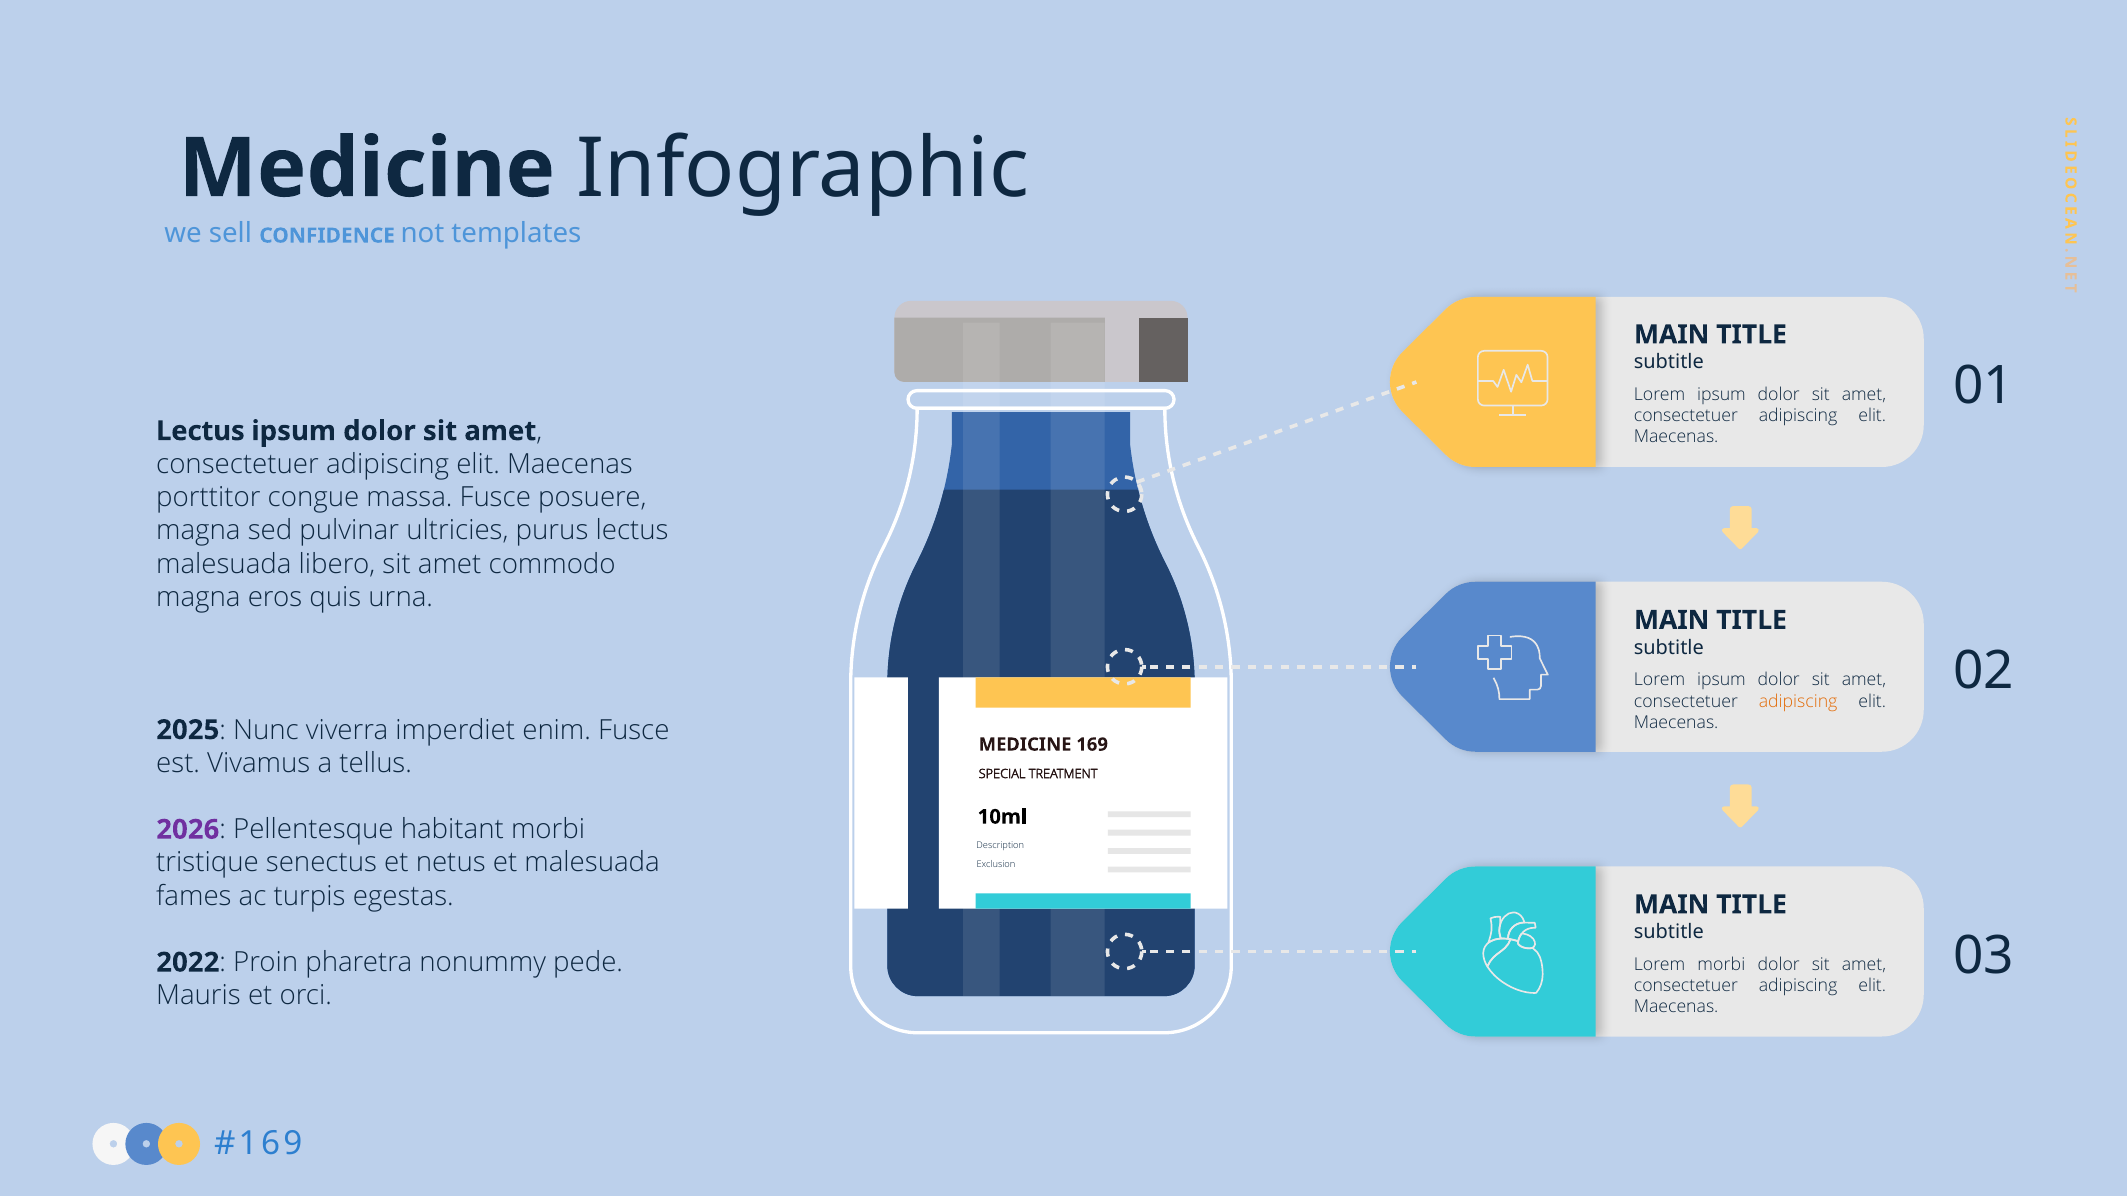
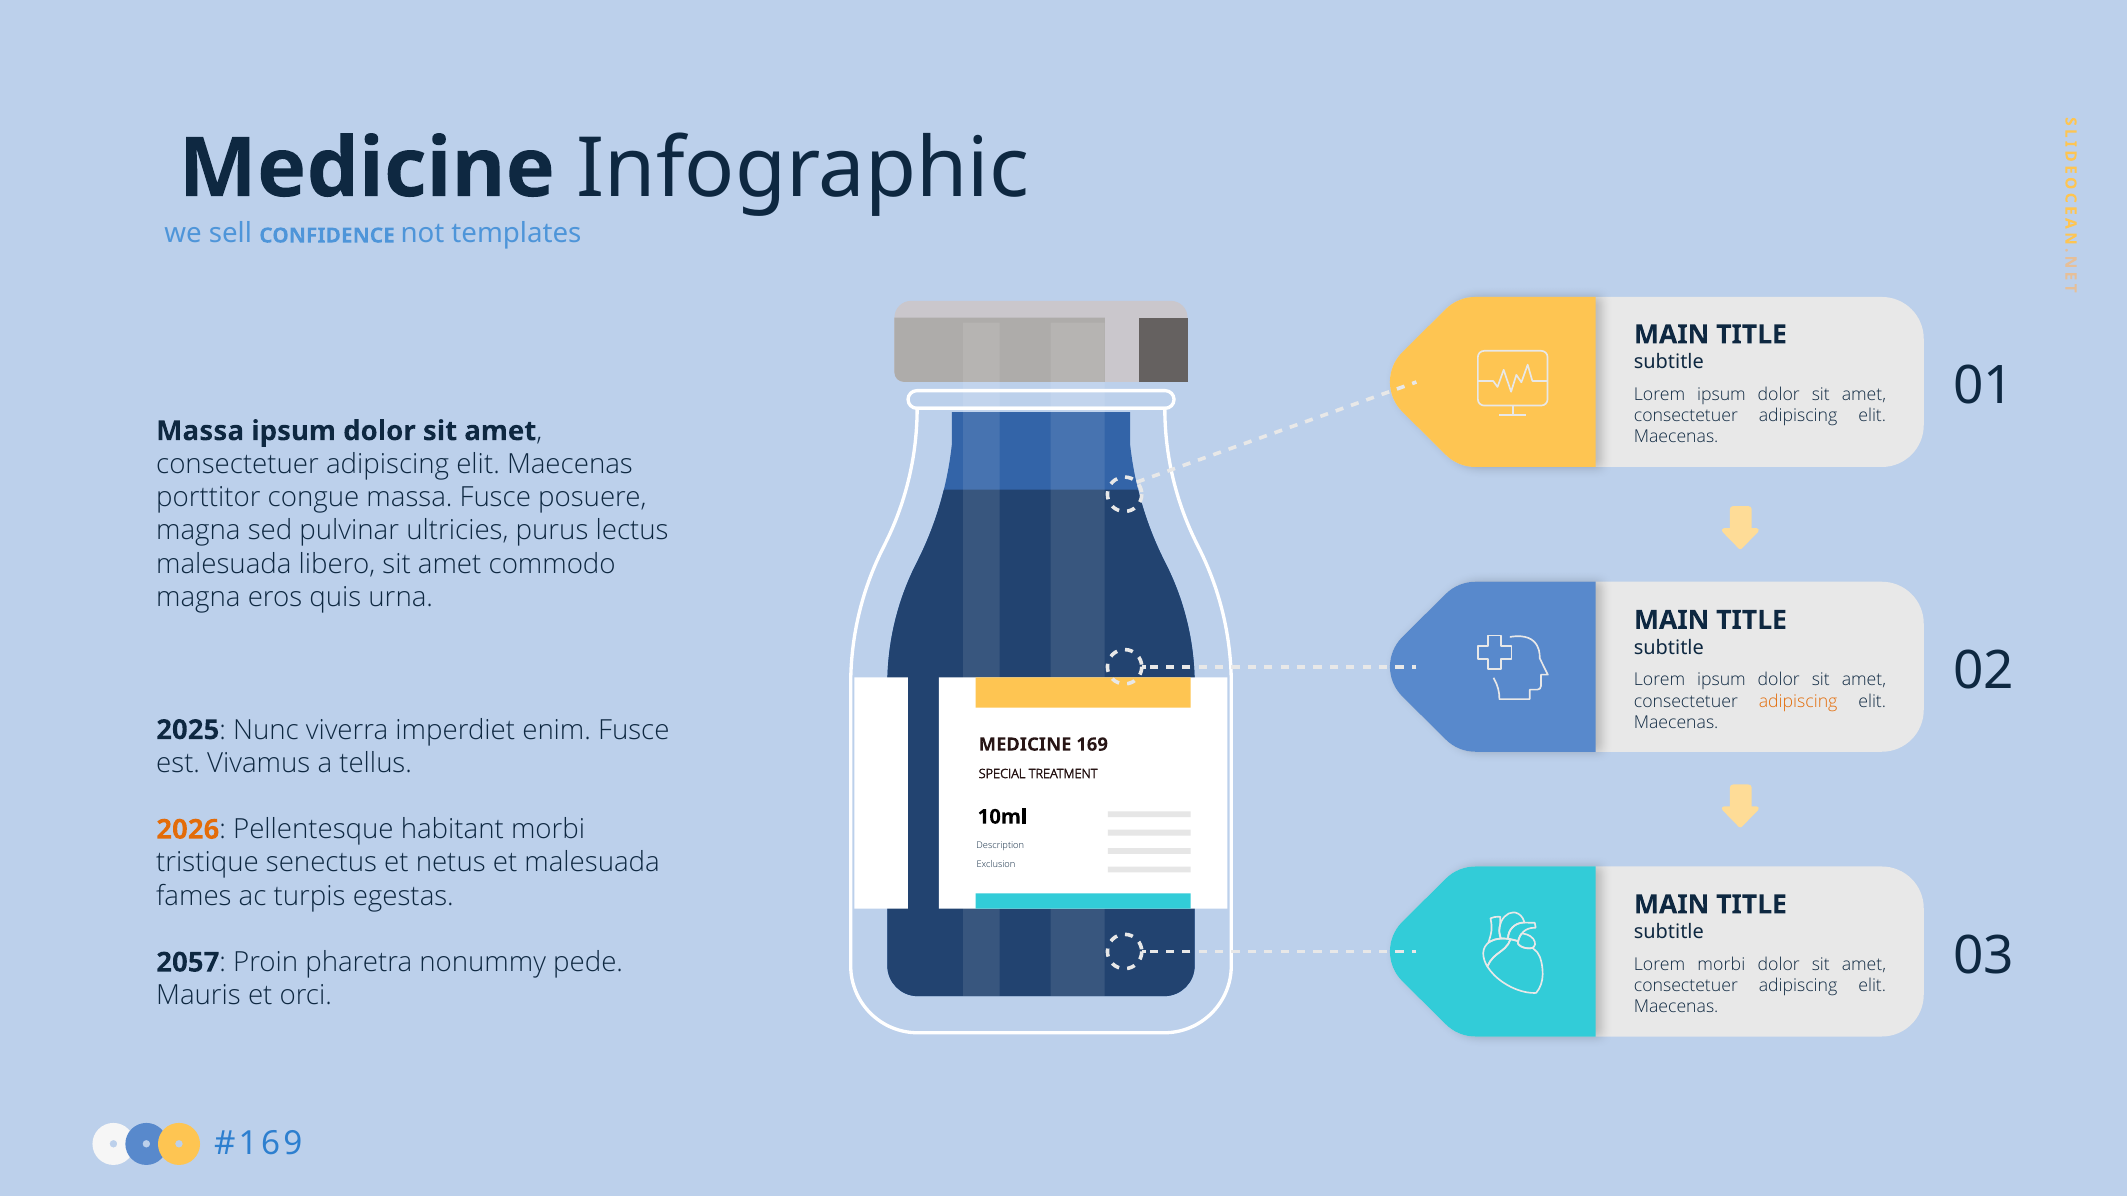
Lectus at (200, 431): Lectus -> Massa
2026 colour: purple -> orange
2022: 2022 -> 2057
